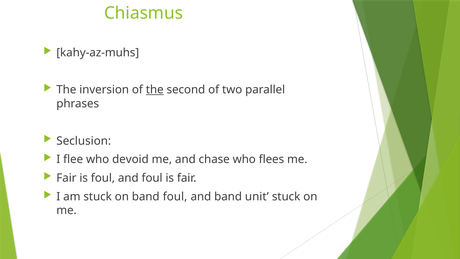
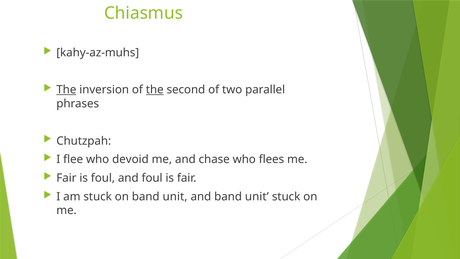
The at (66, 90) underline: none -> present
Seclusion: Seclusion -> Chutzpah
on band foul: foul -> unit
